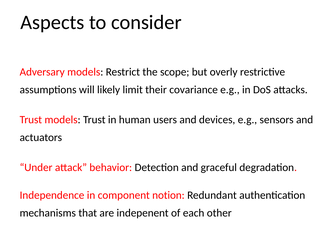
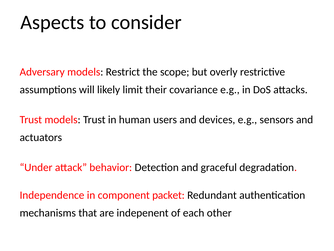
notion: notion -> packet
